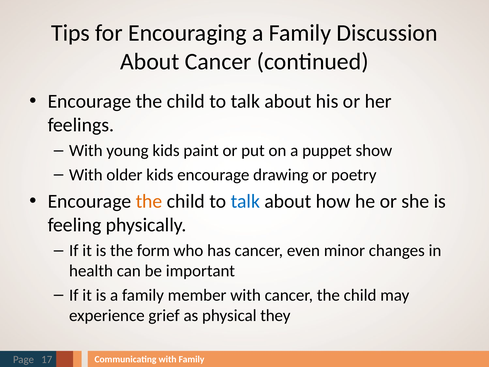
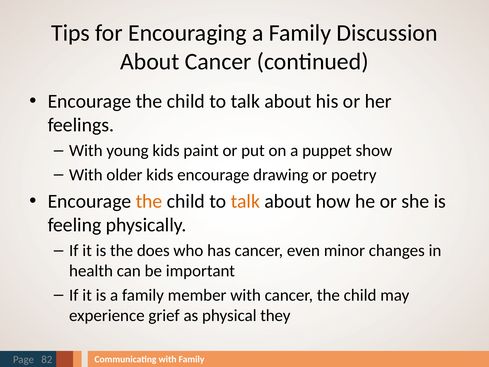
talk at (245, 201) colour: blue -> orange
form: form -> does
17: 17 -> 82
